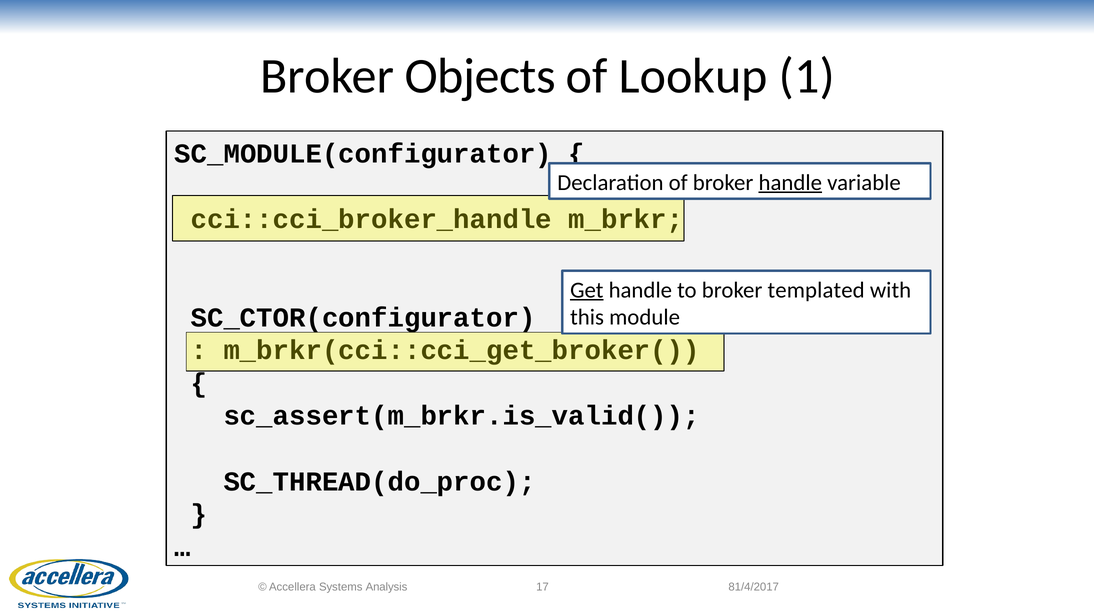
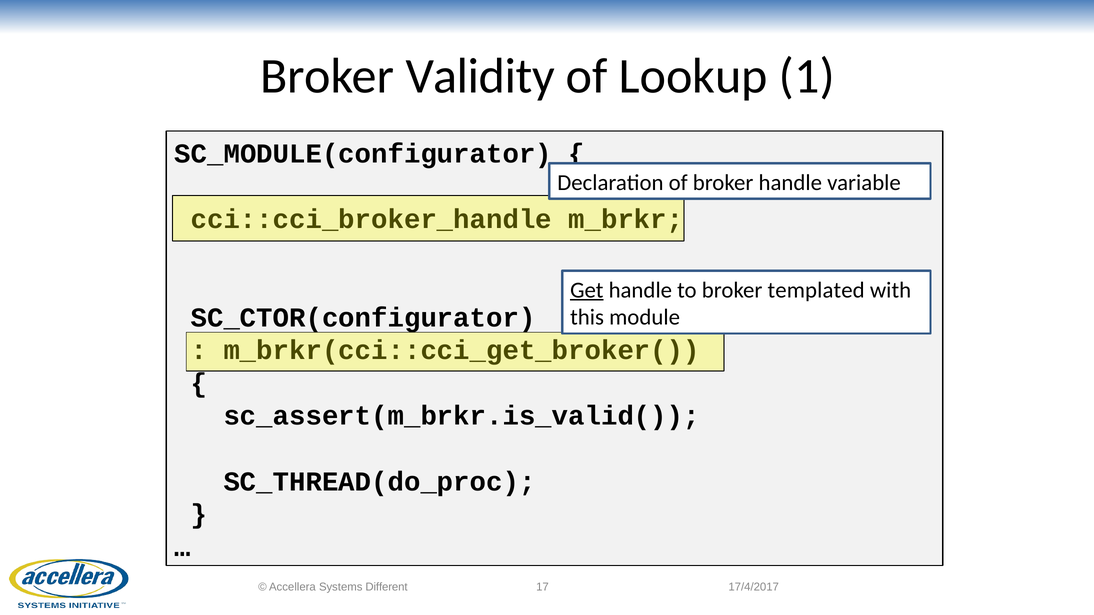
Objects: Objects -> Validity
handle at (790, 183) underline: present -> none
Analysis: Analysis -> Different
81/4/2017: 81/4/2017 -> 17/4/2017
